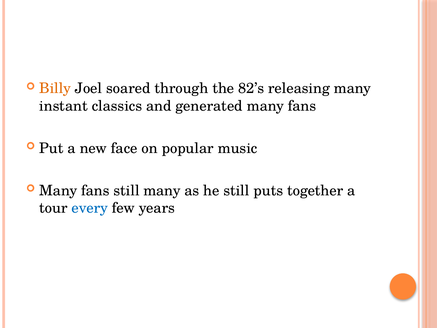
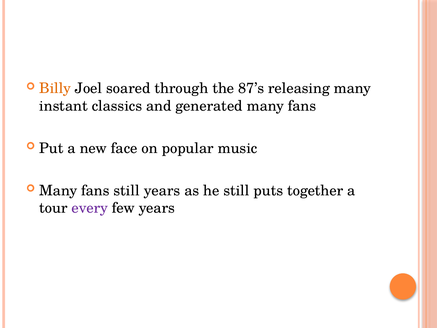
82’s: 82’s -> 87’s
still many: many -> years
every colour: blue -> purple
